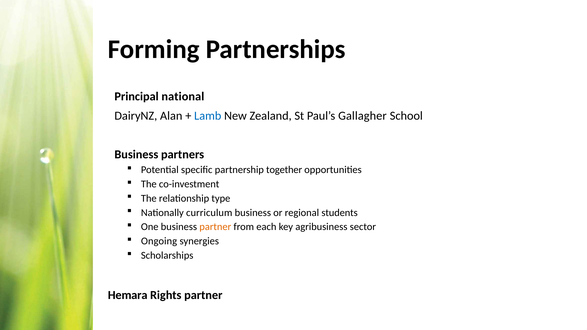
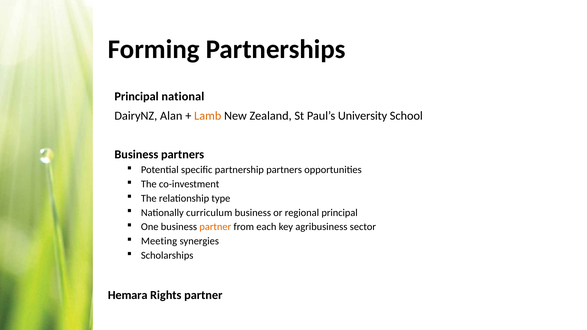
Lamb colour: blue -> orange
Gallagher: Gallagher -> University
partnership together: together -> partners
regional students: students -> principal
Ongoing: Ongoing -> Meeting
